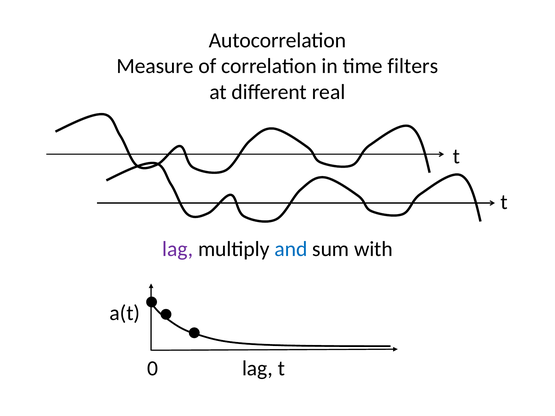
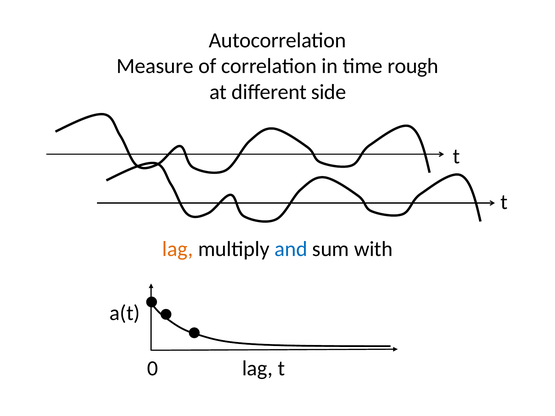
filters: filters -> rough
real: real -> side
lag at (178, 249) colour: purple -> orange
